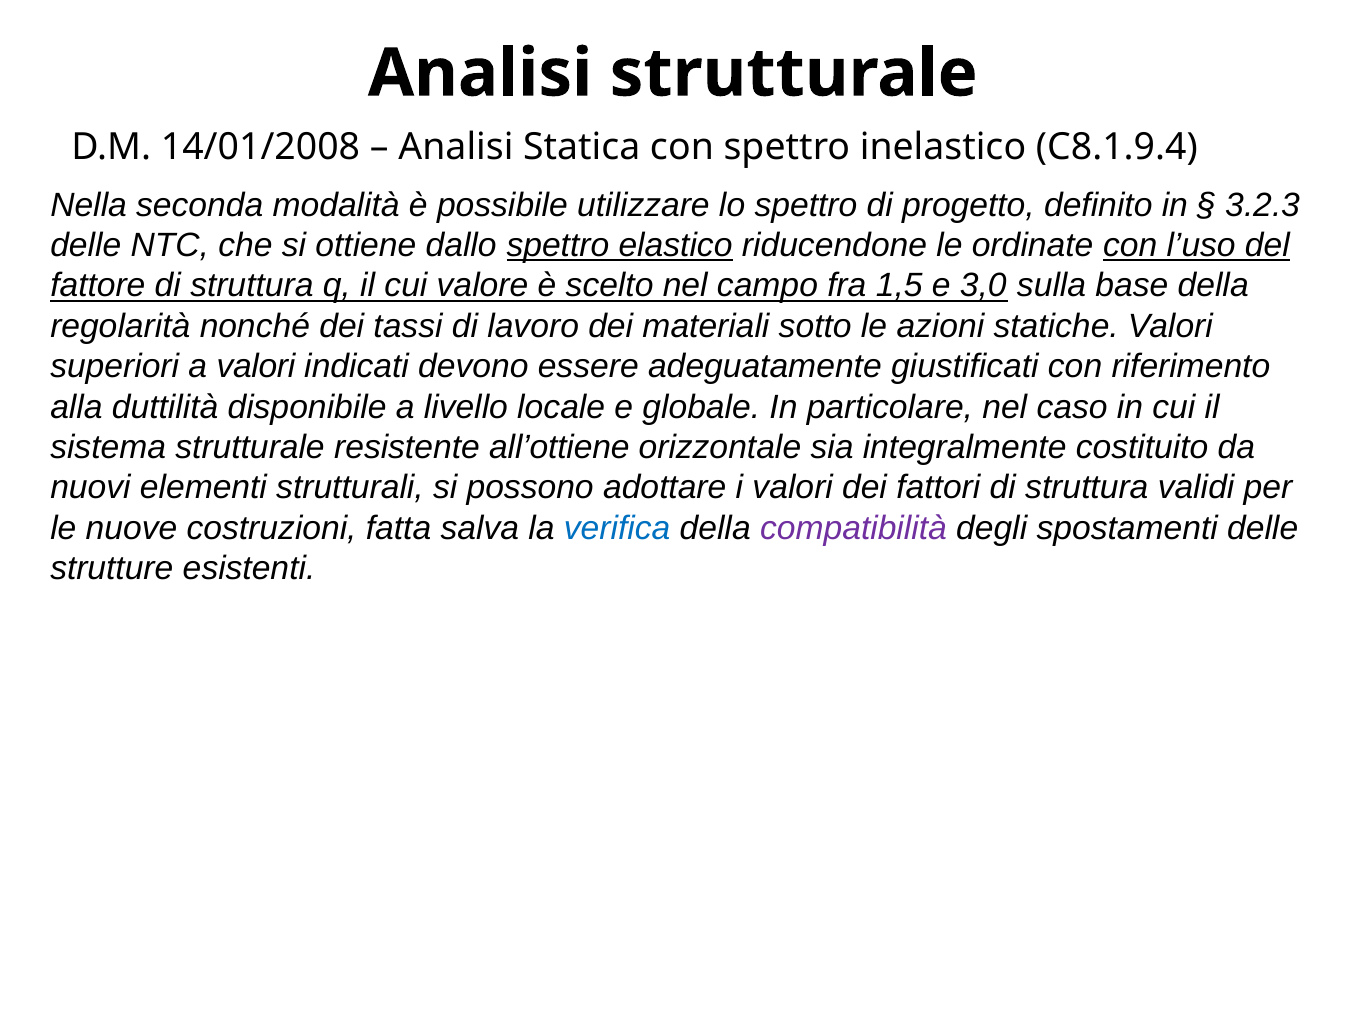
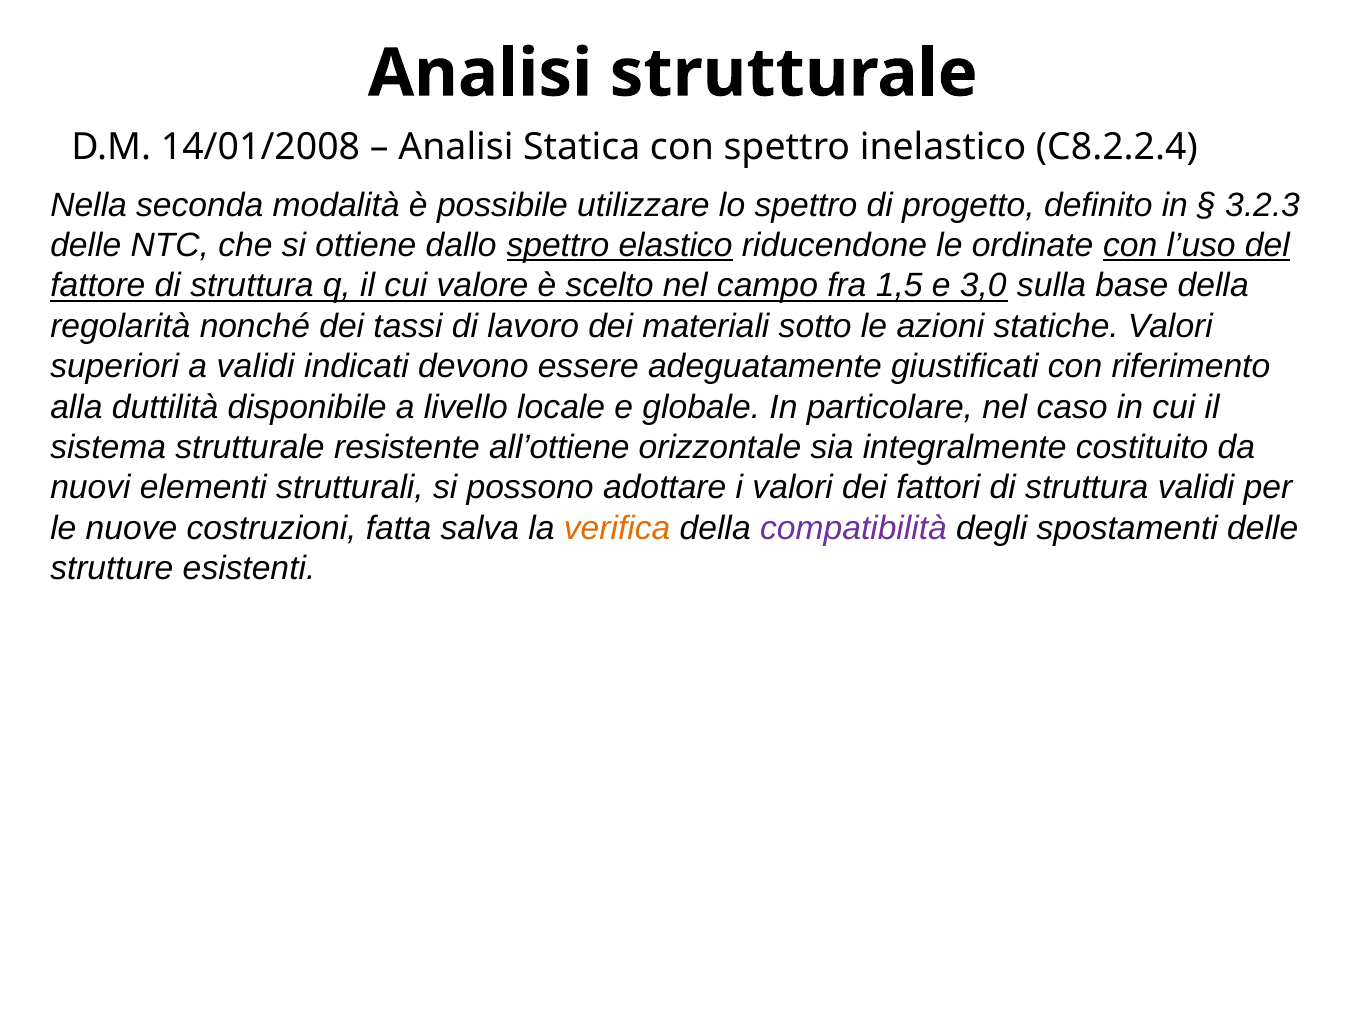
C8.1.9.4: C8.1.9.4 -> C8.2.2.4
a valori: valori -> validi
verifica colour: blue -> orange
